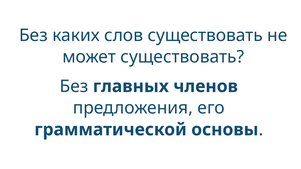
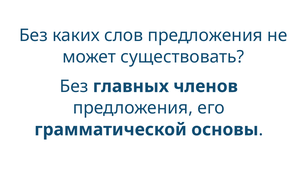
слов существовать: существовать -> предложения
